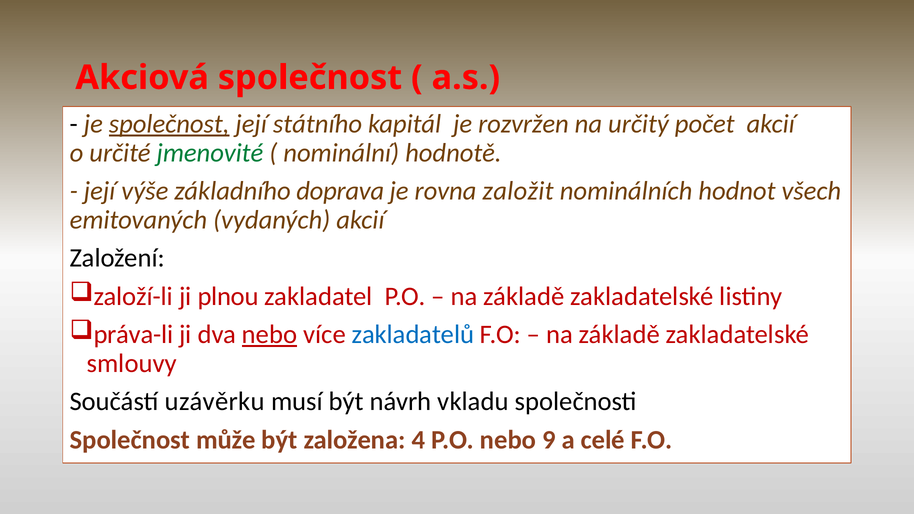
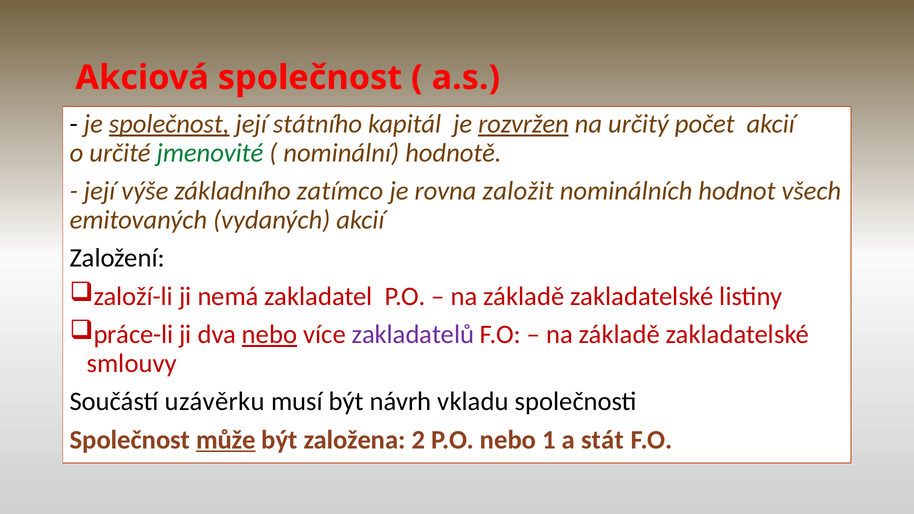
rozvržen underline: none -> present
doprava: doprava -> zatímco
plnou: plnou -> nemá
práva-li: práva-li -> práce-li
zakladatelů colour: blue -> purple
může underline: none -> present
4: 4 -> 2
9: 9 -> 1
celé: celé -> stát
